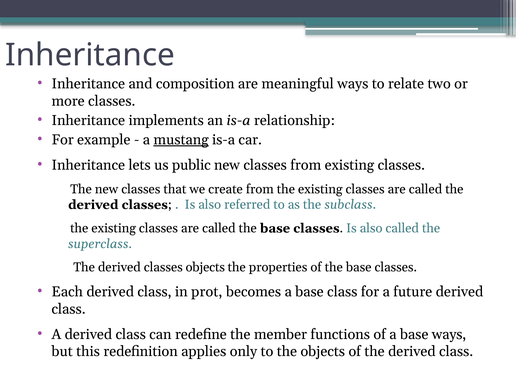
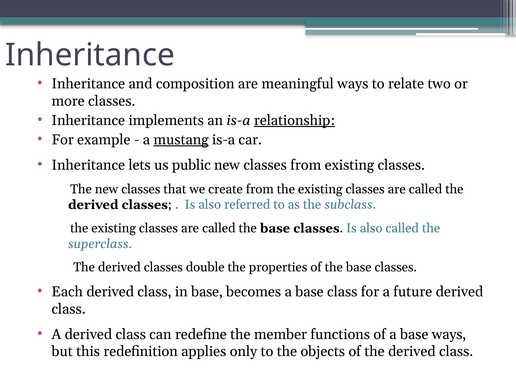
relationship underline: none -> present
classes objects: objects -> double
in prot: prot -> base
